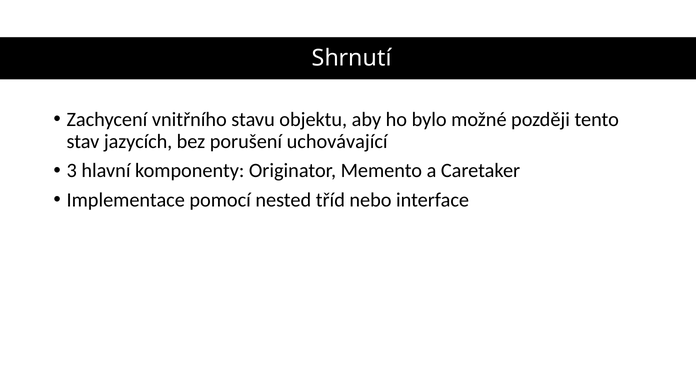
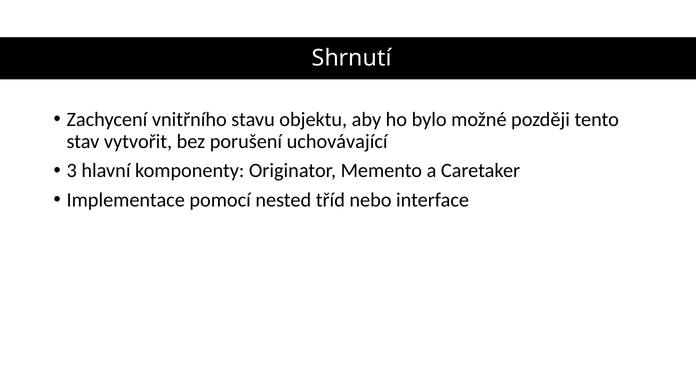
jazycích: jazycích -> vytvořit
